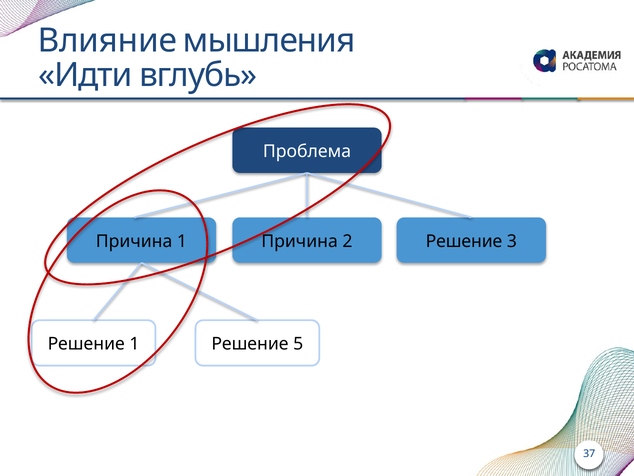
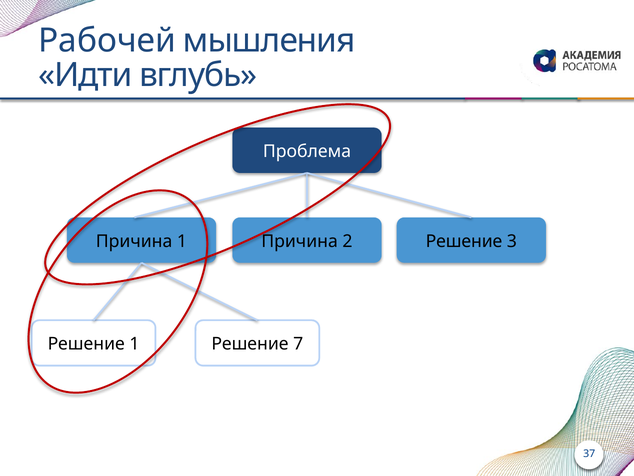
Влияние: Влияние -> Рабочей
5: 5 -> 7
